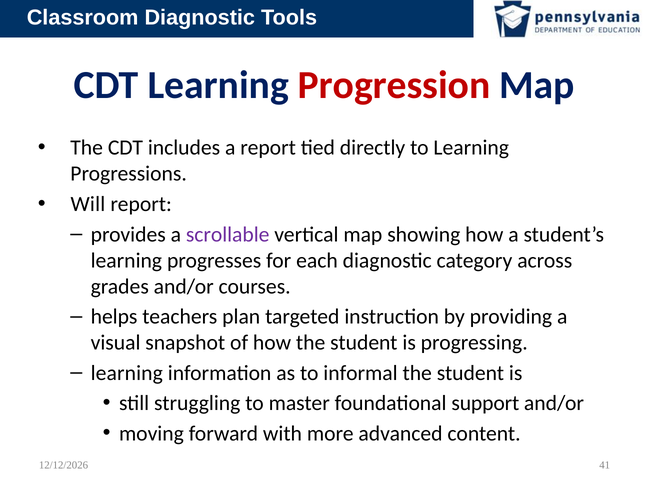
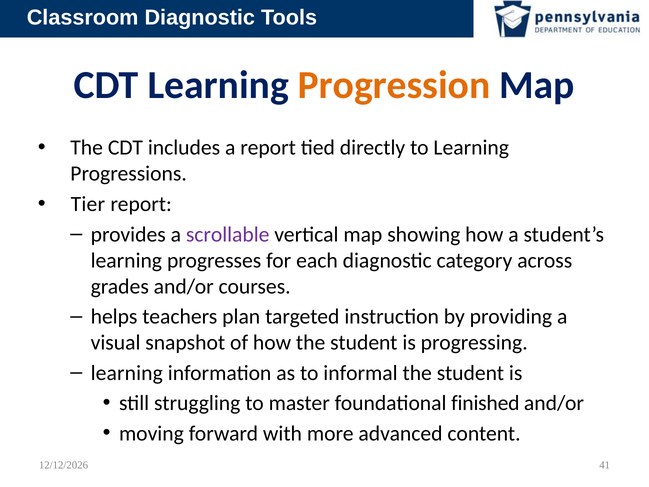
Progression colour: red -> orange
Will: Will -> Tier
support: support -> finished
